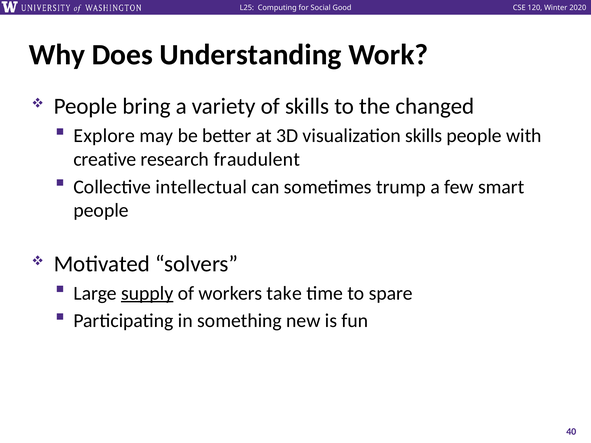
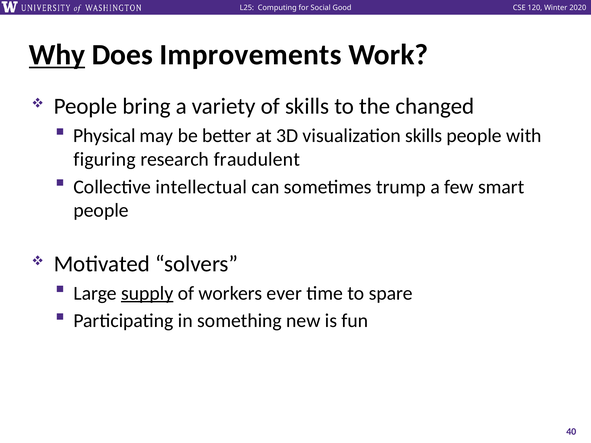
Why underline: none -> present
Understanding: Understanding -> Improvements
Explore: Explore -> Physical
creative: creative -> figuring
take: take -> ever
